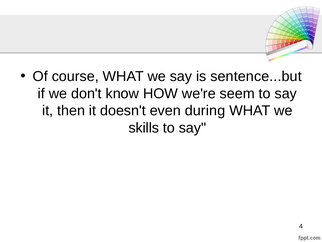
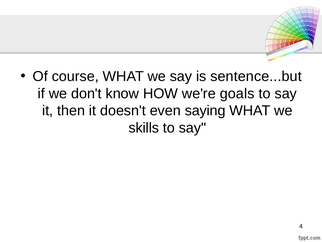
seem: seem -> goals
during: during -> saying
